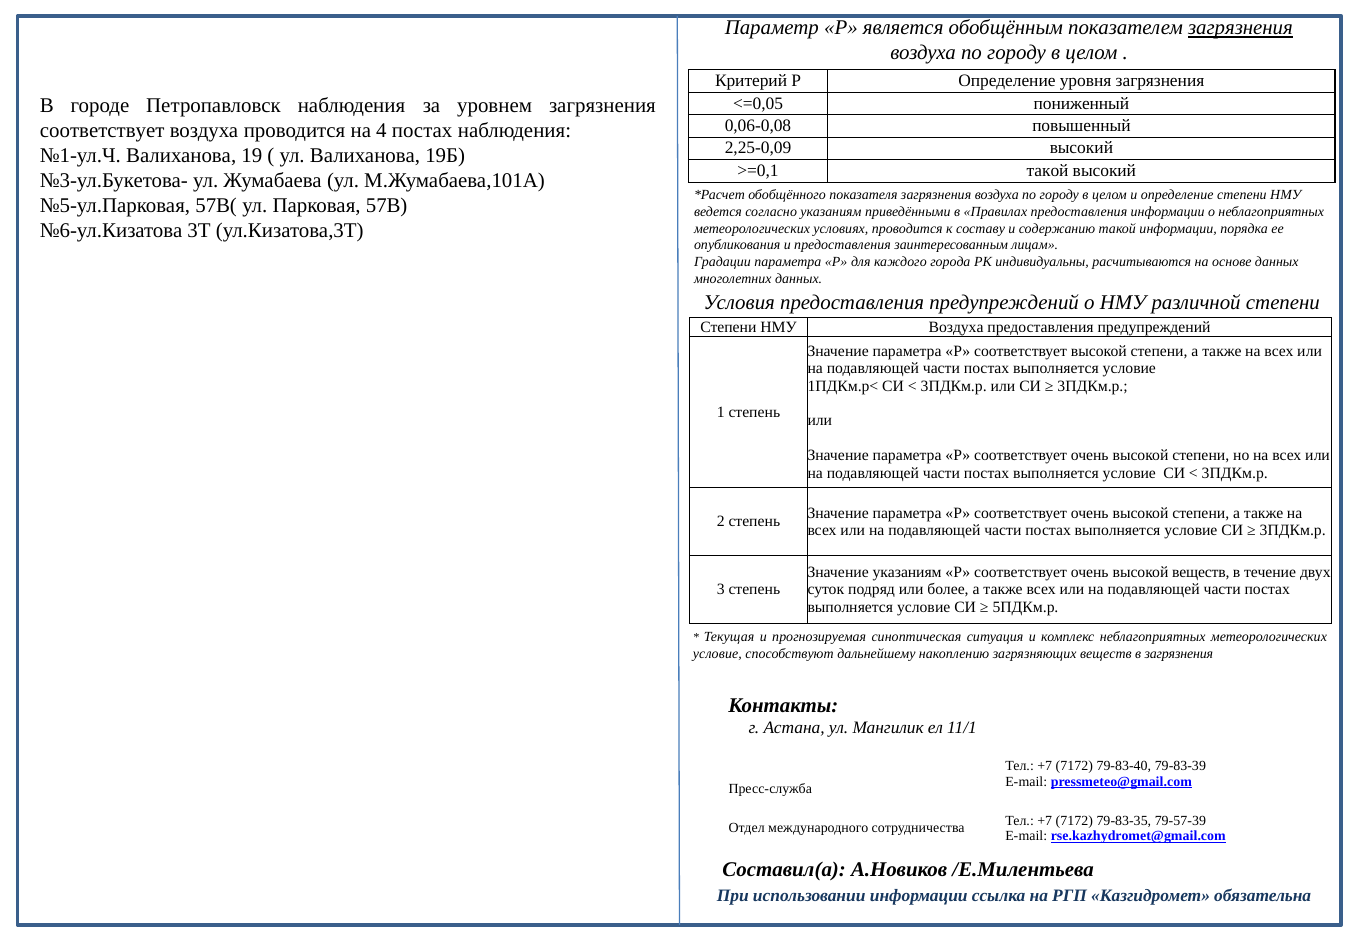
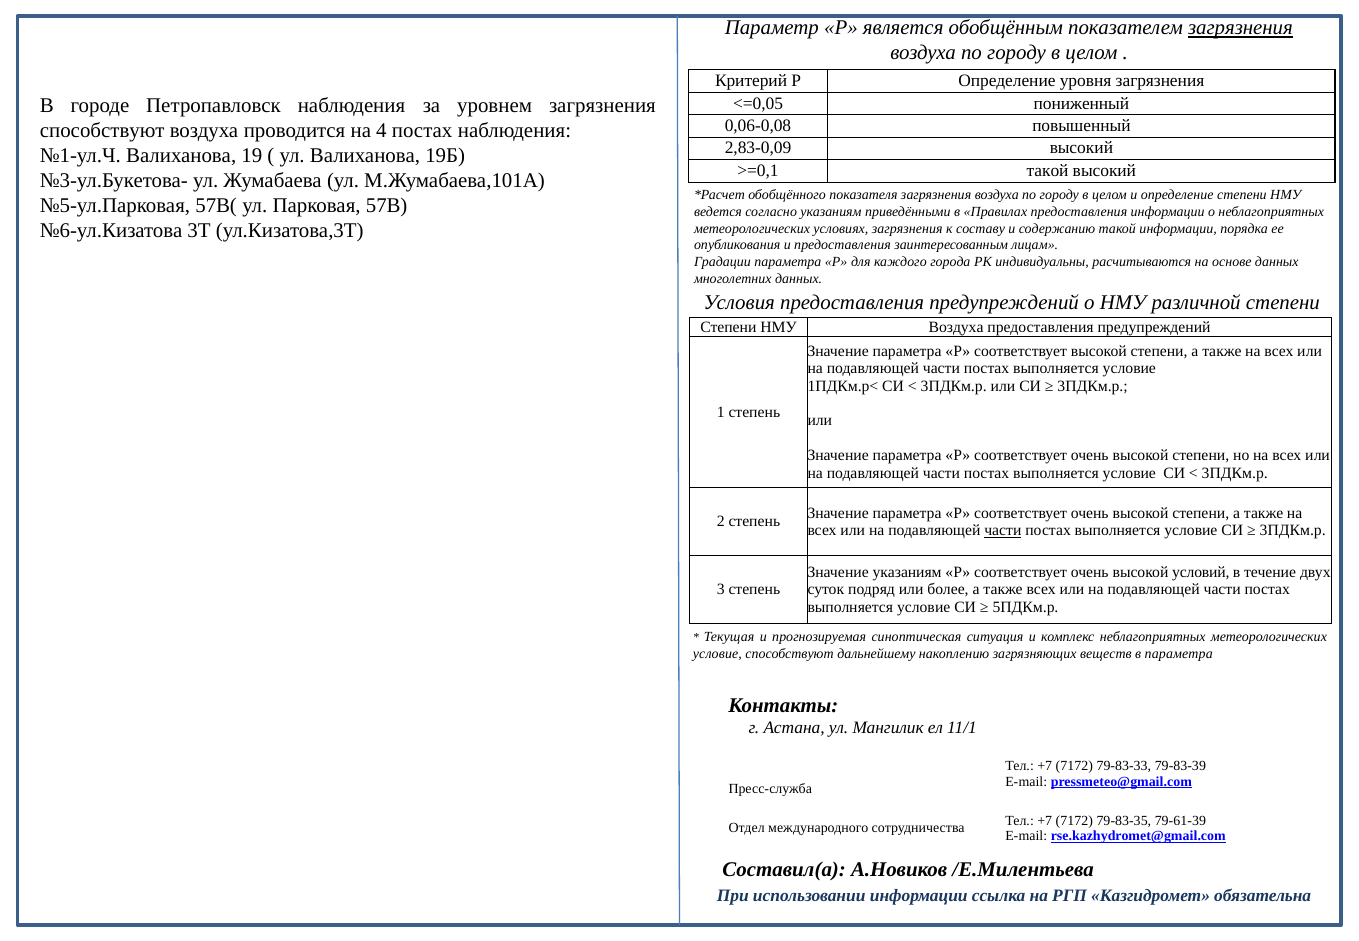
соответствует at (102, 130): соответствует -> способствуют
2,25-0,09: 2,25-0,09 -> 2,83-0,09
условиях проводится: проводится -> загрязнения
части at (1003, 530) underline: none -> present
высокой веществ: веществ -> условий
в загрязнения: загрязнения -> параметра
79-83-40: 79-83-40 -> 79-83-33
79-57-39: 79-57-39 -> 79-61-39
